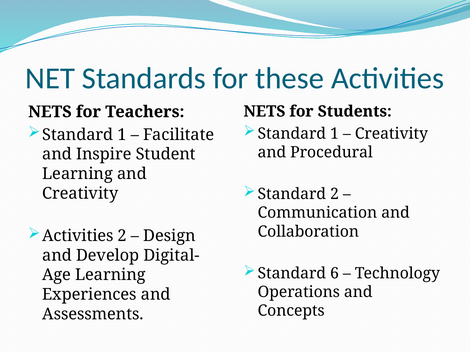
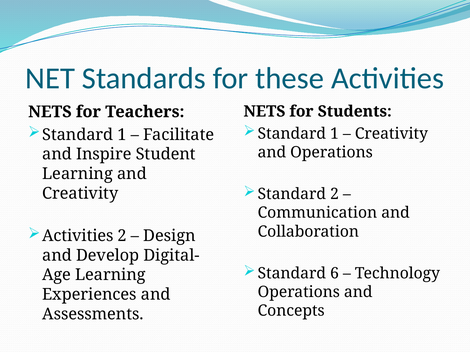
and Procedural: Procedural -> Operations
